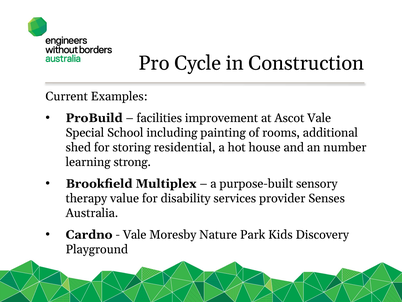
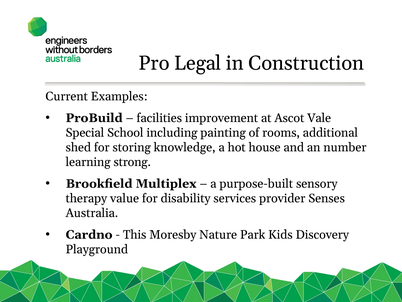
Cycle: Cycle -> Legal
residential: residential -> knowledge
Vale at (135, 234): Vale -> This
